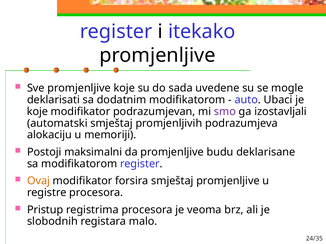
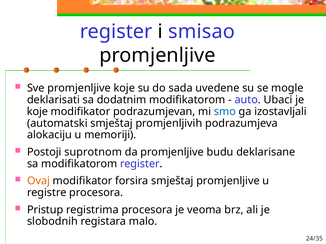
itekako: itekako -> smisao
smo colour: purple -> blue
maksimalni: maksimalni -> suprotnom
